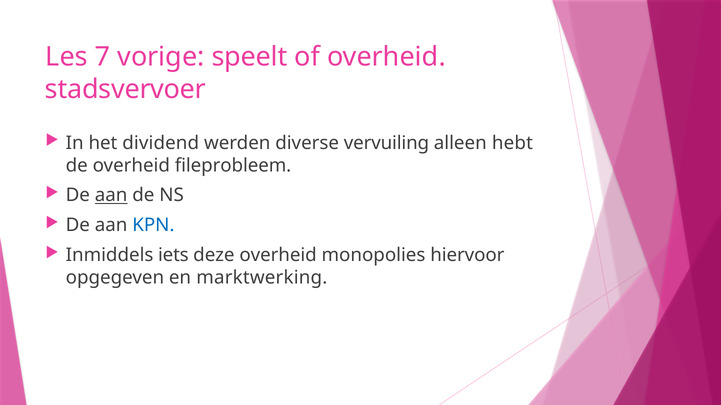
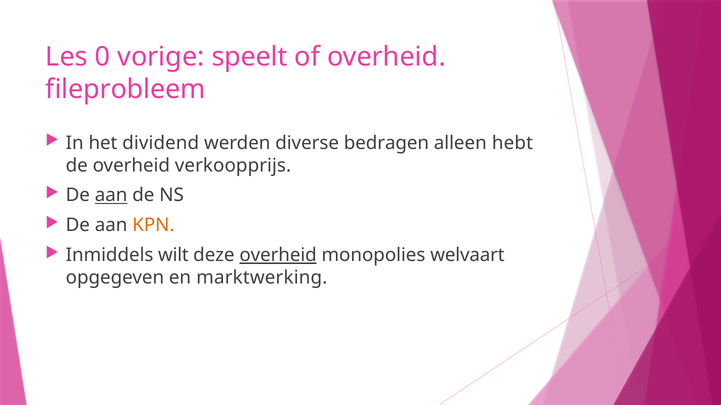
7: 7 -> 0
stadsvervoer: stadsvervoer -> fileprobleem
vervuiling: vervuiling -> bedragen
fileprobleem: fileprobleem -> verkoopprijs
KPN colour: blue -> orange
iets: iets -> wilt
overheid at (278, 256) underline: none -> present
hiervoor: hiervoor -> welvaart
